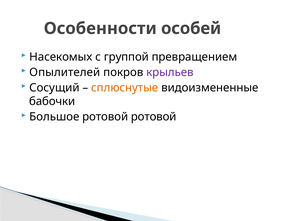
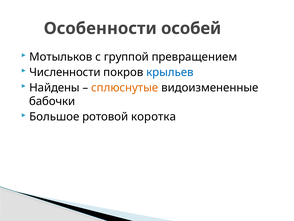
Насекомых: Насекомых -> Мотыльков
Опылителей: Опылителей -> Численности
крыльев colour: purple -> blue
Сосущий: Сосущий -> Найдены
ротовой ротовой: ротовой -> коротка
